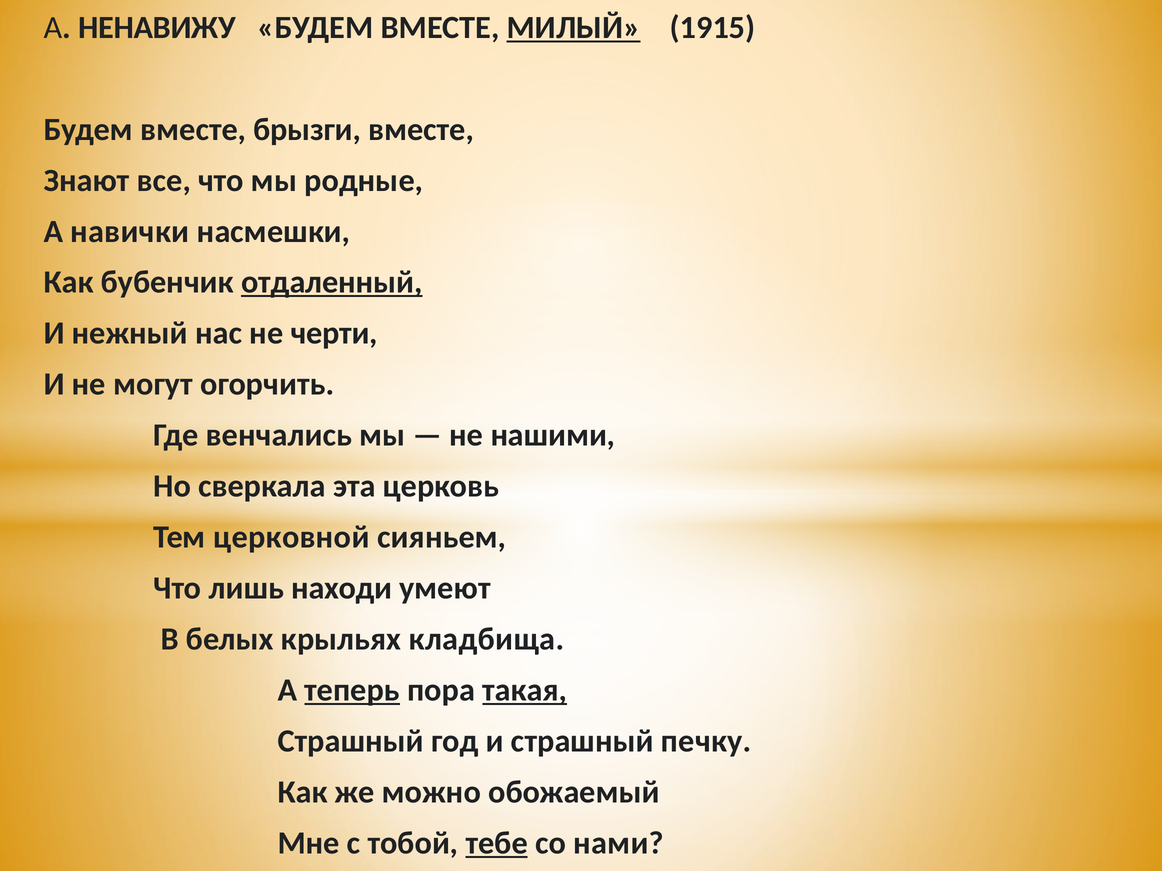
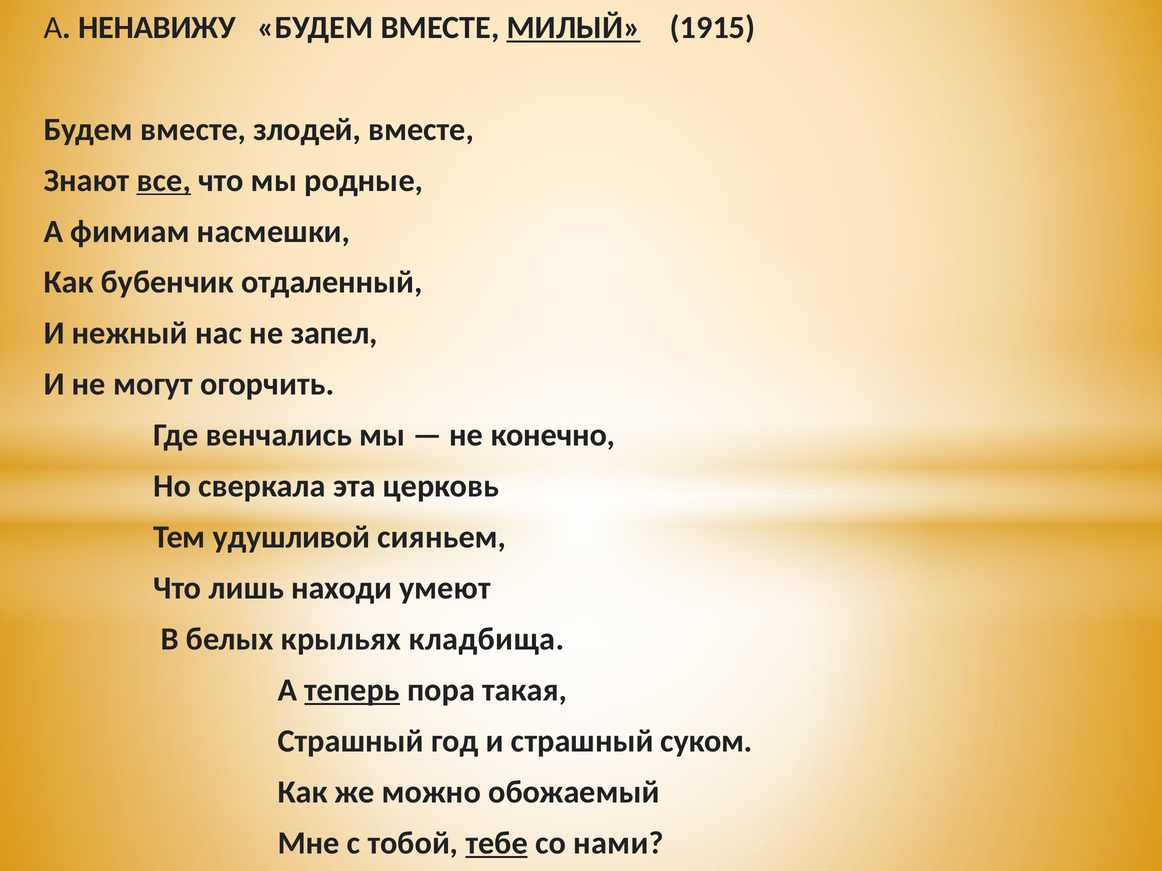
брызги: брызги -> злодей
все underline: none -> present
навички: навички -> фимиам
отдаленный underline: present -> none
черти: черти -> запел
нашими: нашими -> конечно
церковной: церковной -> удушливой
такая underline: present -> none
печку: печку -> суком
